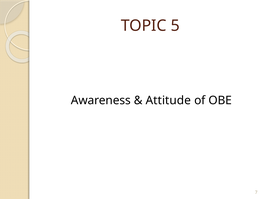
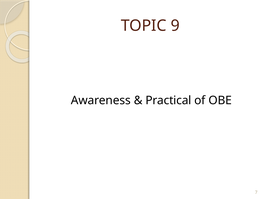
5: 5 -> 9
Attitude: Attitude -> Practical
